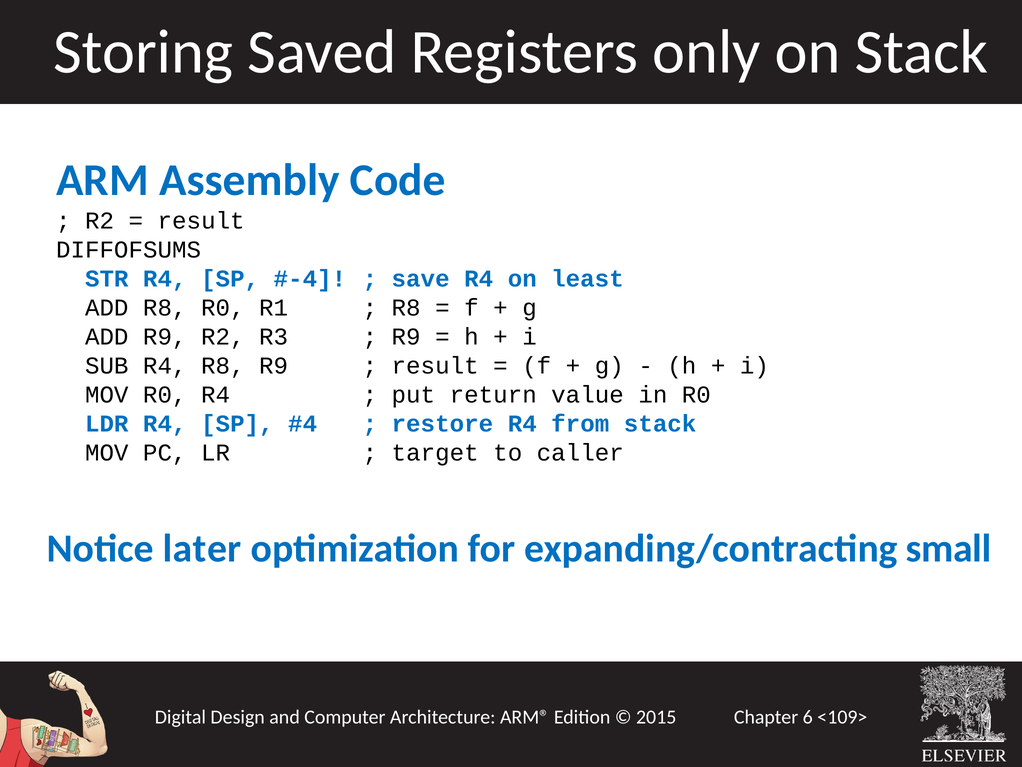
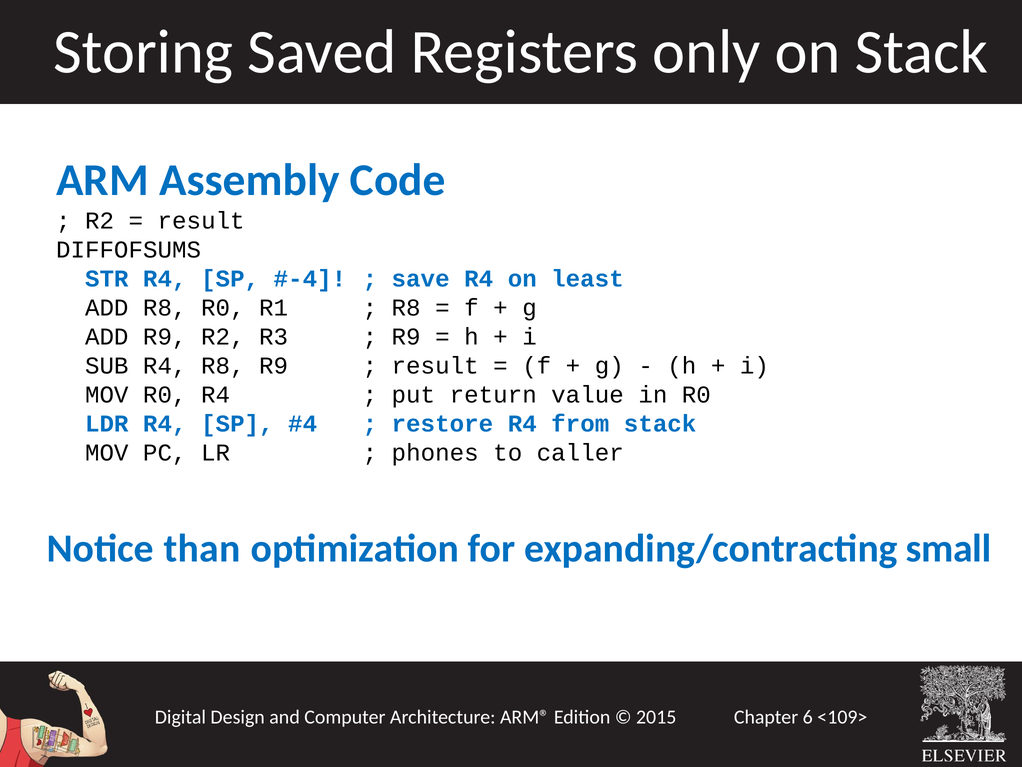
target: target -> phones
later: later -> than
